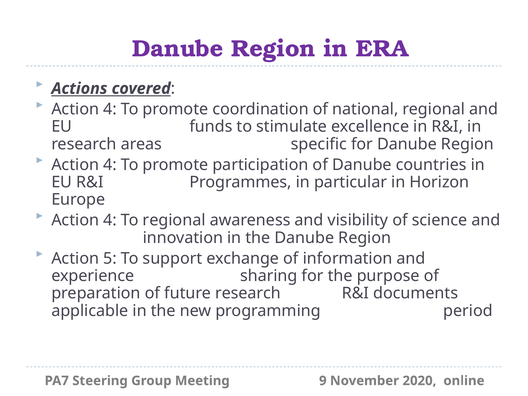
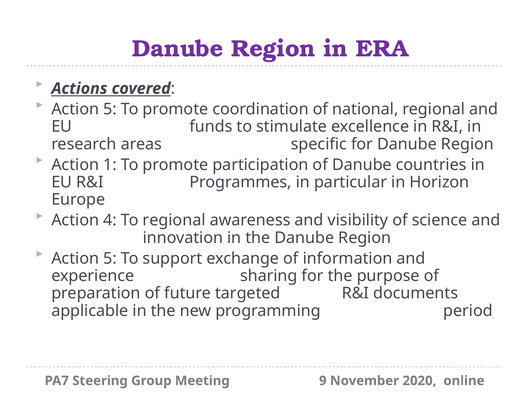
4 at (110, 109): 4 -> 5
4 at (110, 165): 4 -> 1
future research: research -> targeted
